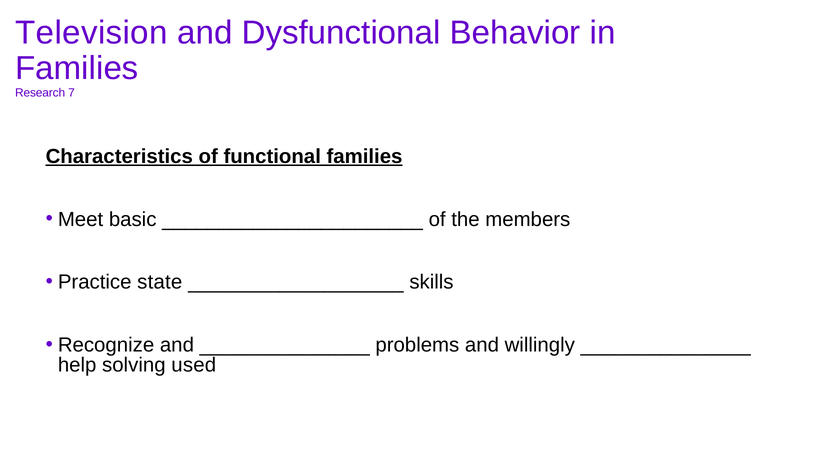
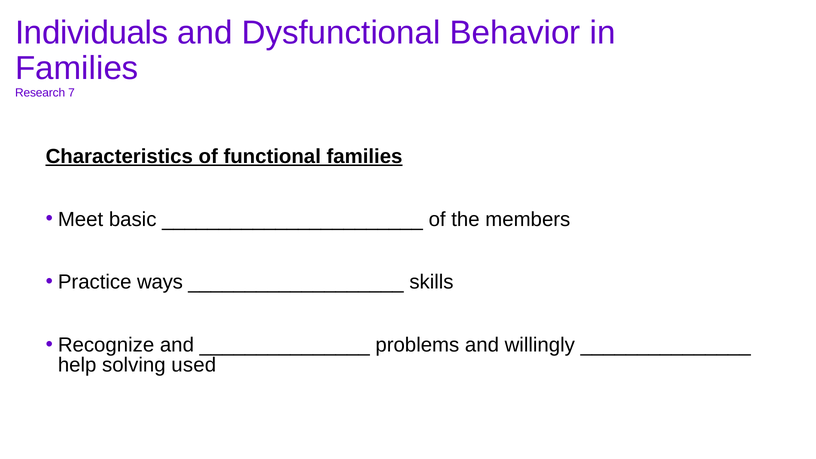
Television: Television -> Individuals
state: state -> ways
